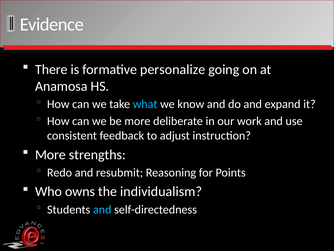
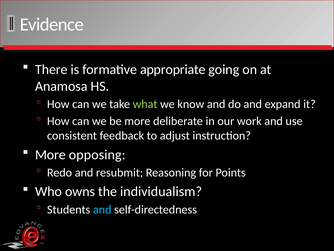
personalize: personalize -> appropriate
what colour: light blue -> light green
strengths: strengths -> opposing
